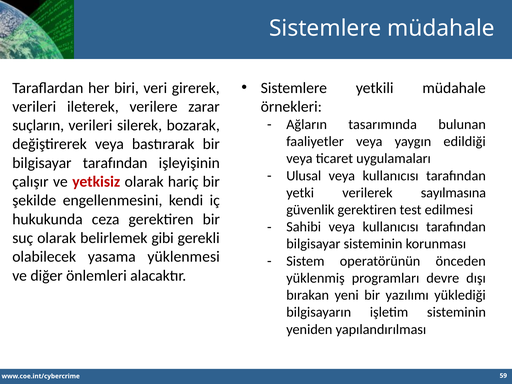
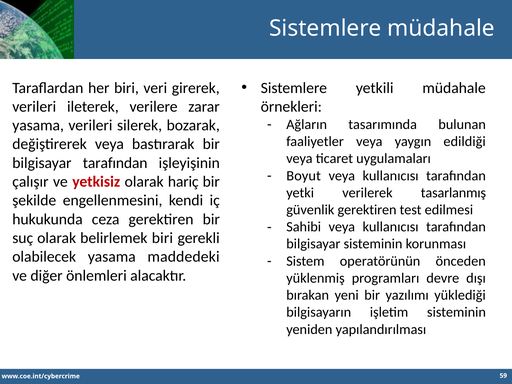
suçların at (38, 125): suçların -> yasama
Ulusal: Ulusal -> Boyut
sayılmasına: sayılmasına -> tasarlanmış
belirlemek gibi: gibi -> biri
yüklenmesi: yüklenmesi -> maddedeki
